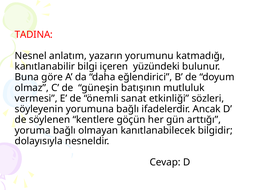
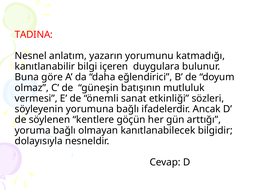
yüzündeki: yüzündeki -> duygulara
